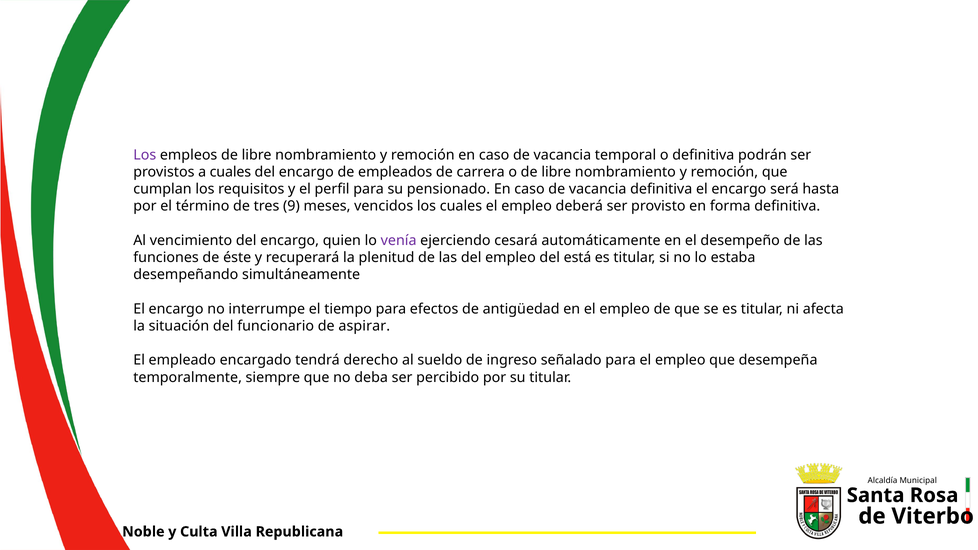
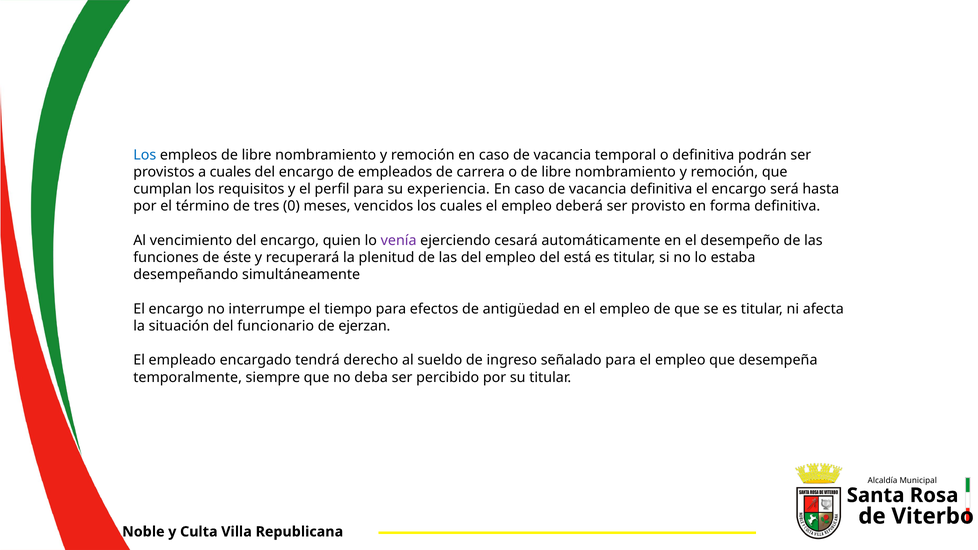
Los at (145, 155) colour: purple -> blue
pensionado: pensionado -> experiencia
9: 9 -> 0
aspirar: aspirar -> ejerzan
